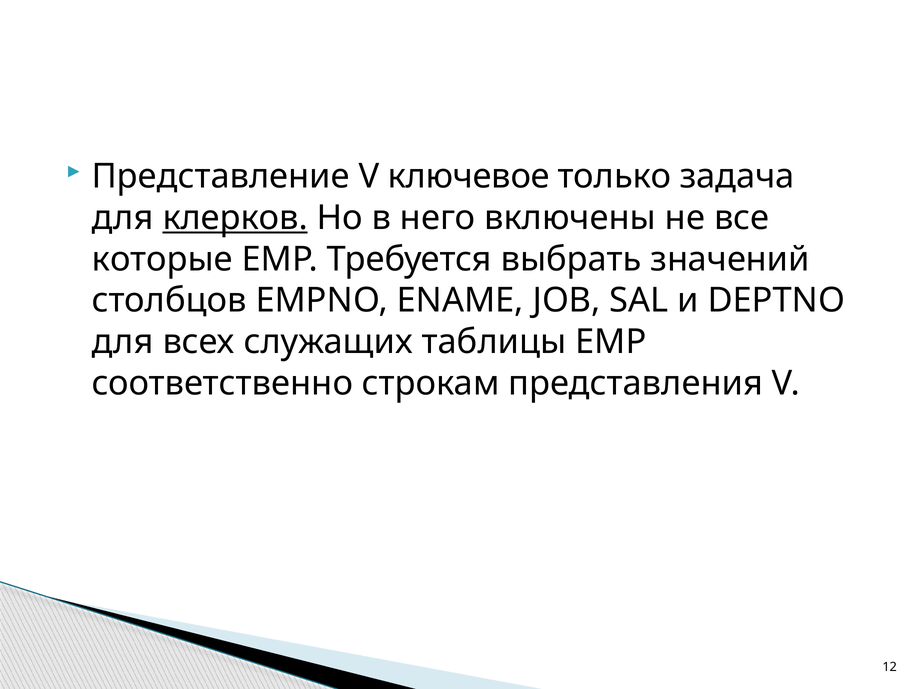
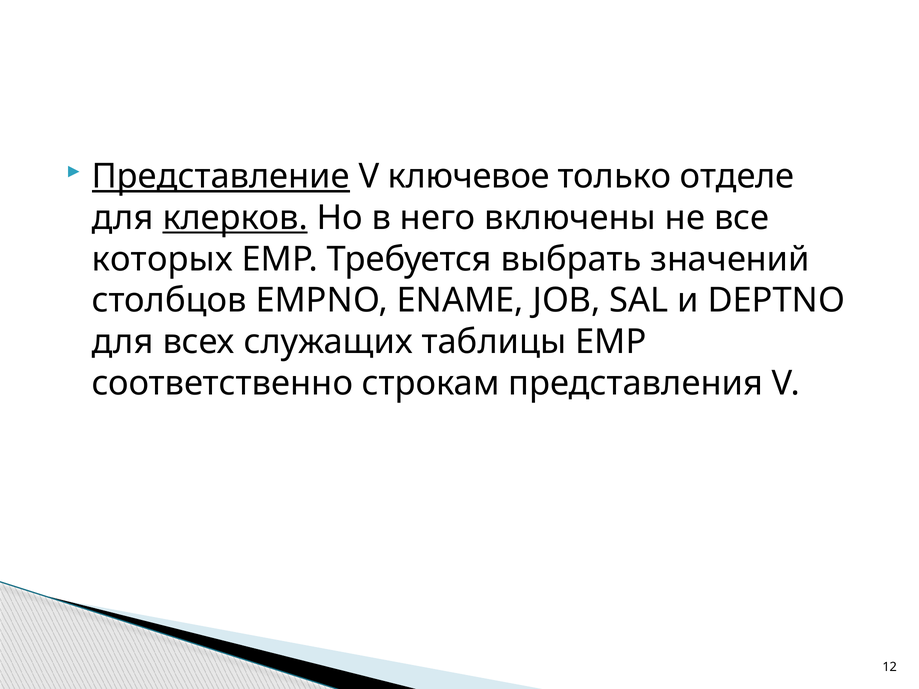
Представление underline: none -> present
задача: задача -> отделе
которые: которые -> которых
